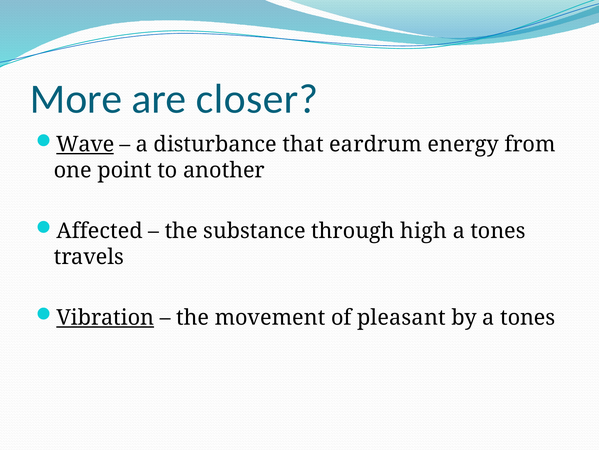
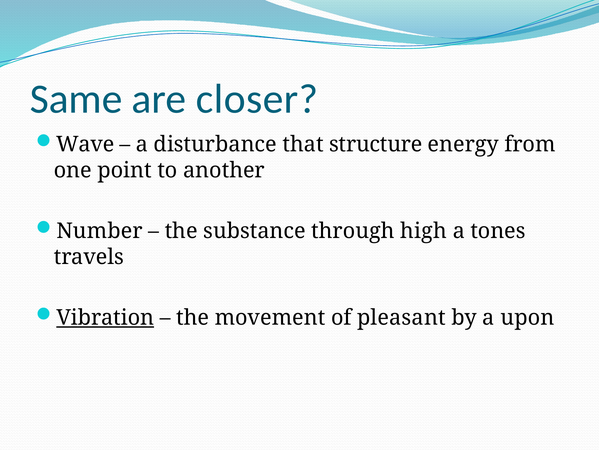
More: More -> Same
Wave underline: present -> none
eardrum: eardrum -> structure
Affected: Affected -> Number
by a tones: tones -> upon
